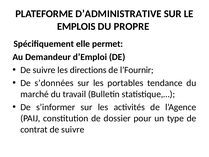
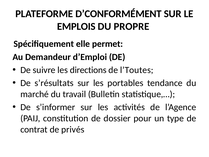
D’ADMINISTRATIVE: D’ADMINISTRATIVE -> D’CONFORMÉMENT
l’Fournir: l’Fournir -> l’Toutes
s’données: s’données -> s’résultats
contrat de suivre: suivre -> privés
